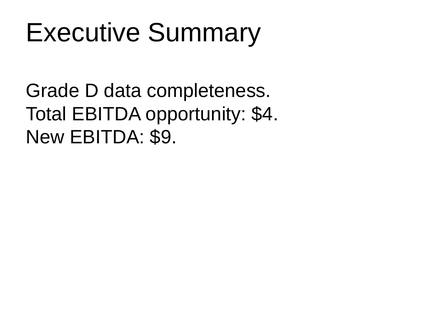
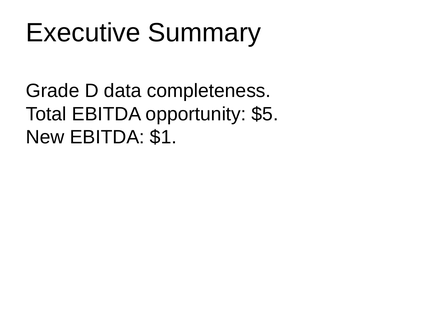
$4: $4 -> $5
$9: $9 -> $1
